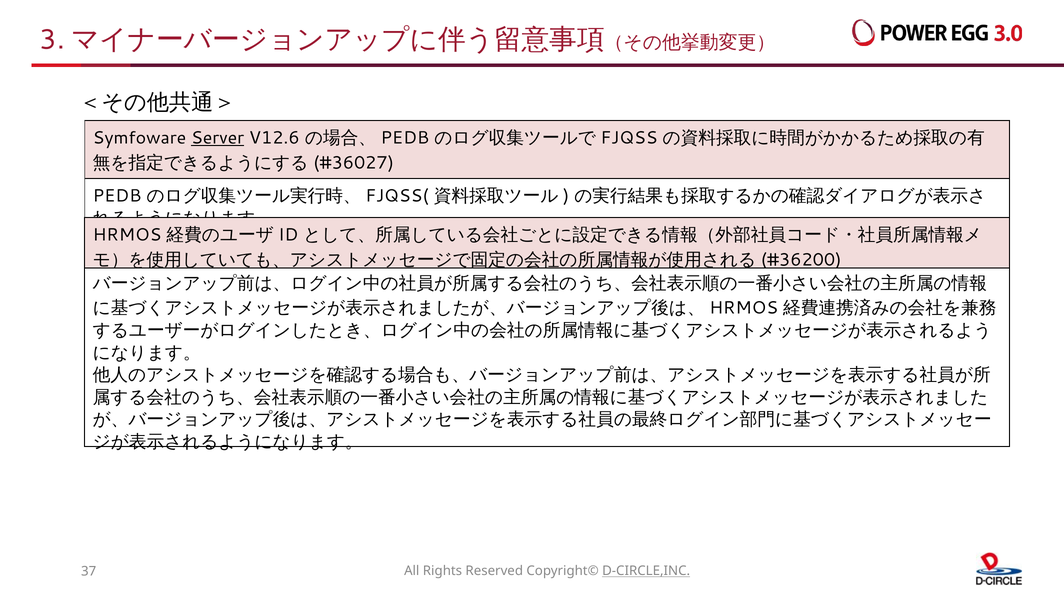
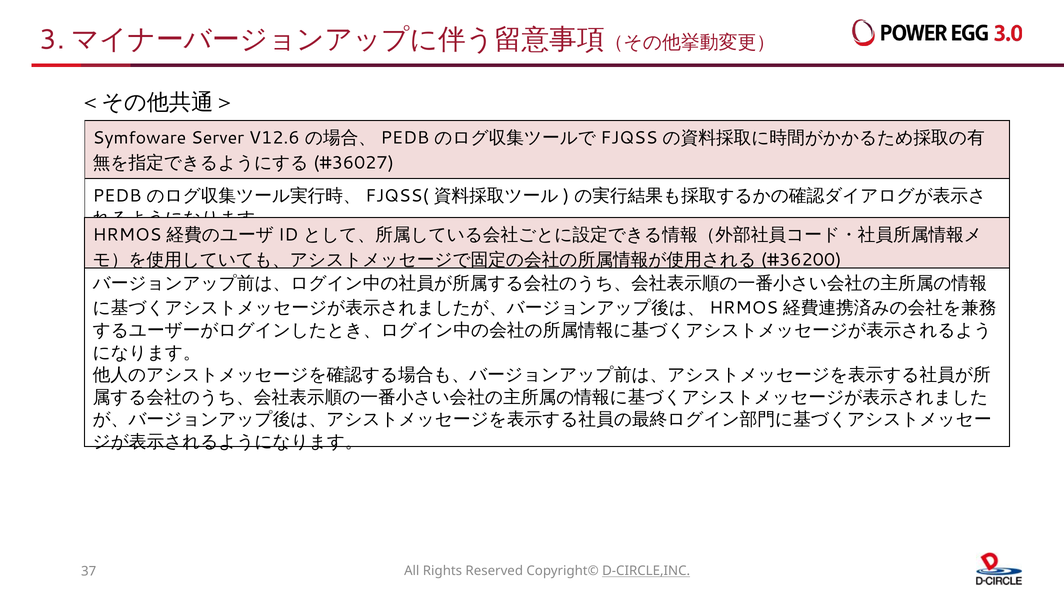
Server underline: present -> none
